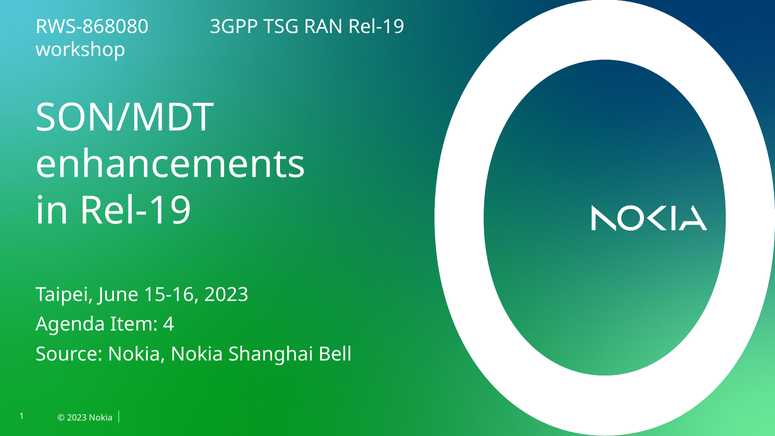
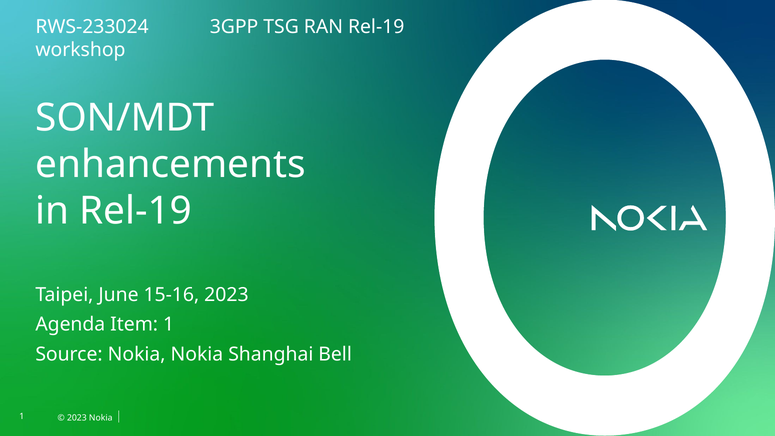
RWS-868080: RWS-868080 -> RWS-233024
Item 4: 4 -> 1
